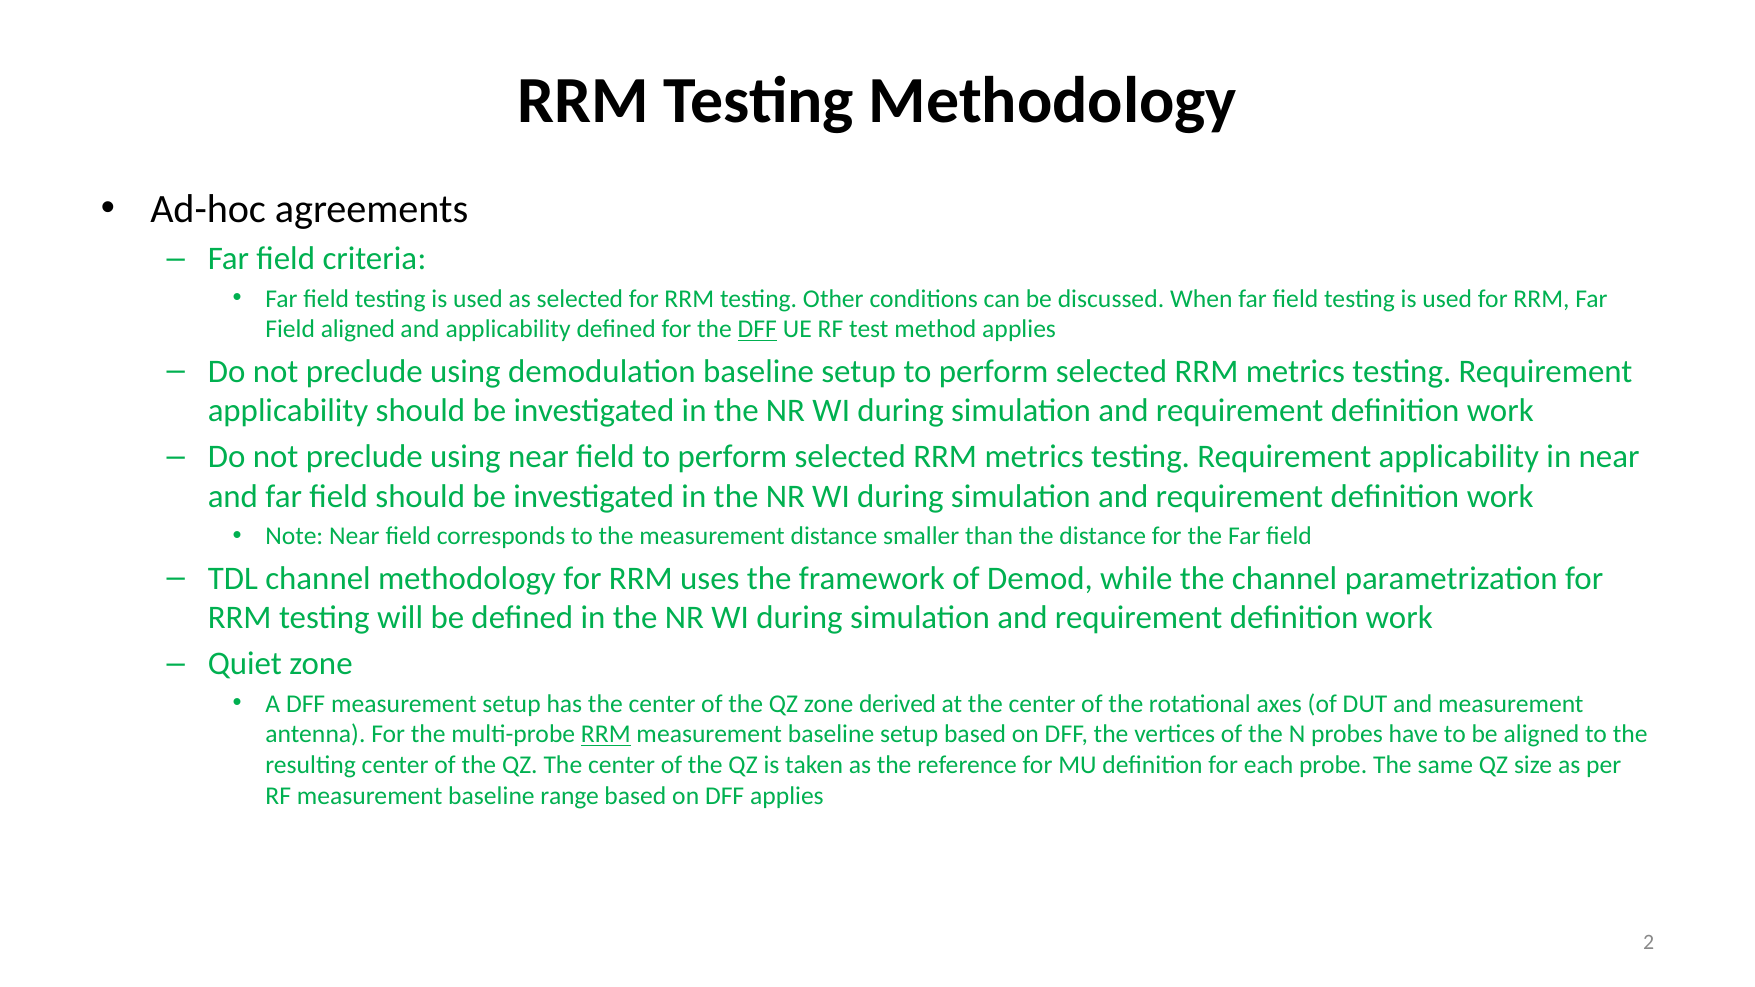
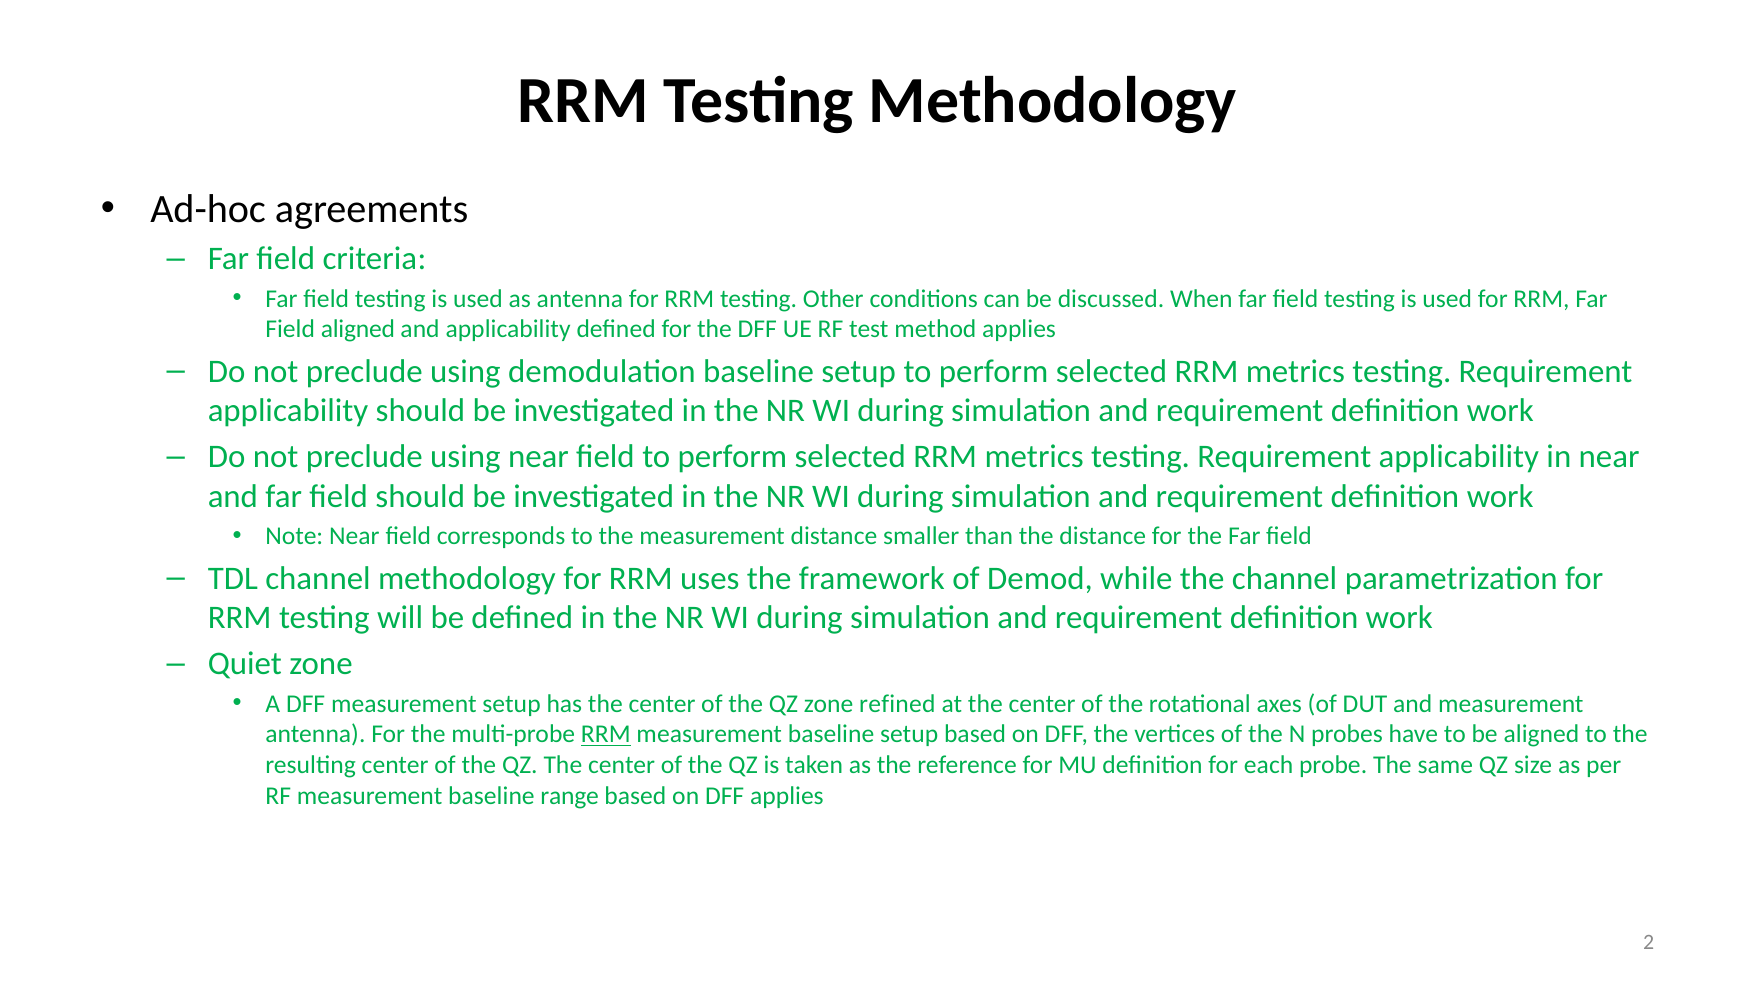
as selected: selected -> antenna
DFF at (757, 329) underline: present -> none
derived: derived -> refined
